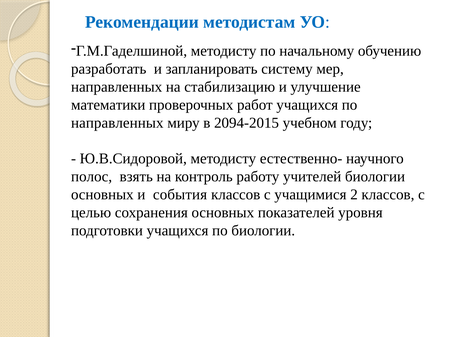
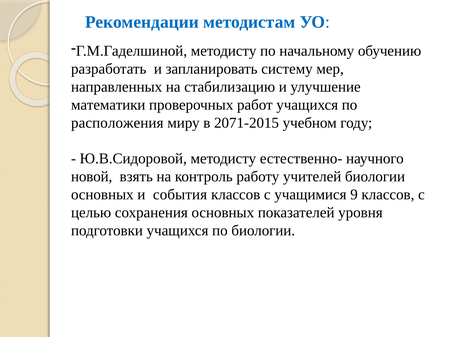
направленных at (117, 123): направленных -> расположения
2094-2015: 2094-2015 -> 2071-2015
полос: полос -> новой
2: 2 -> 9
